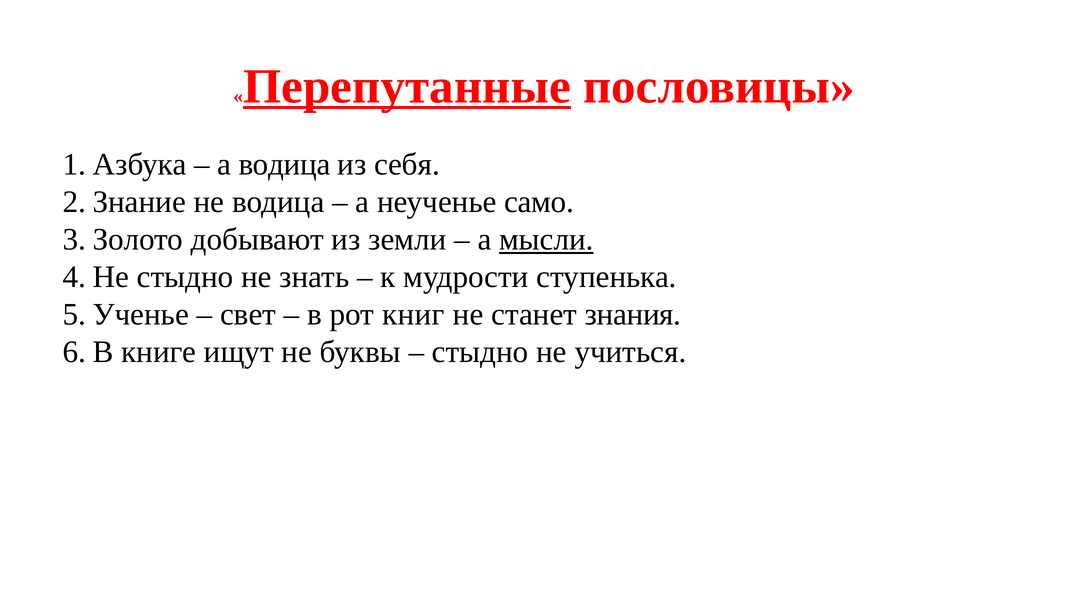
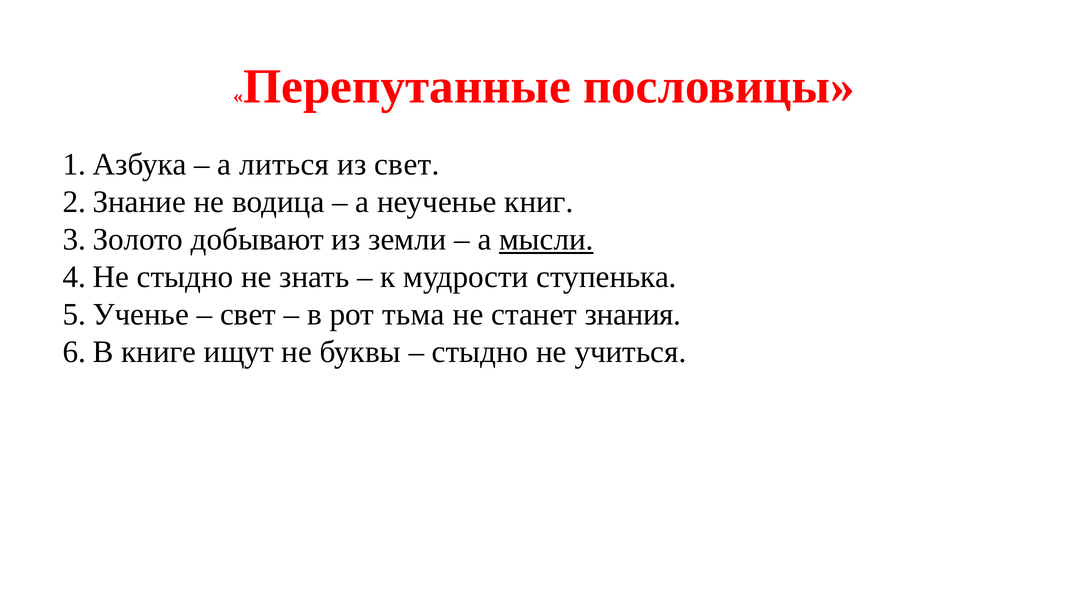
Перепутанные underline: present -> none
а водица: водица -> литься
из себя: себя -> свет
само: само -> книг
книг: книг -> тьма
